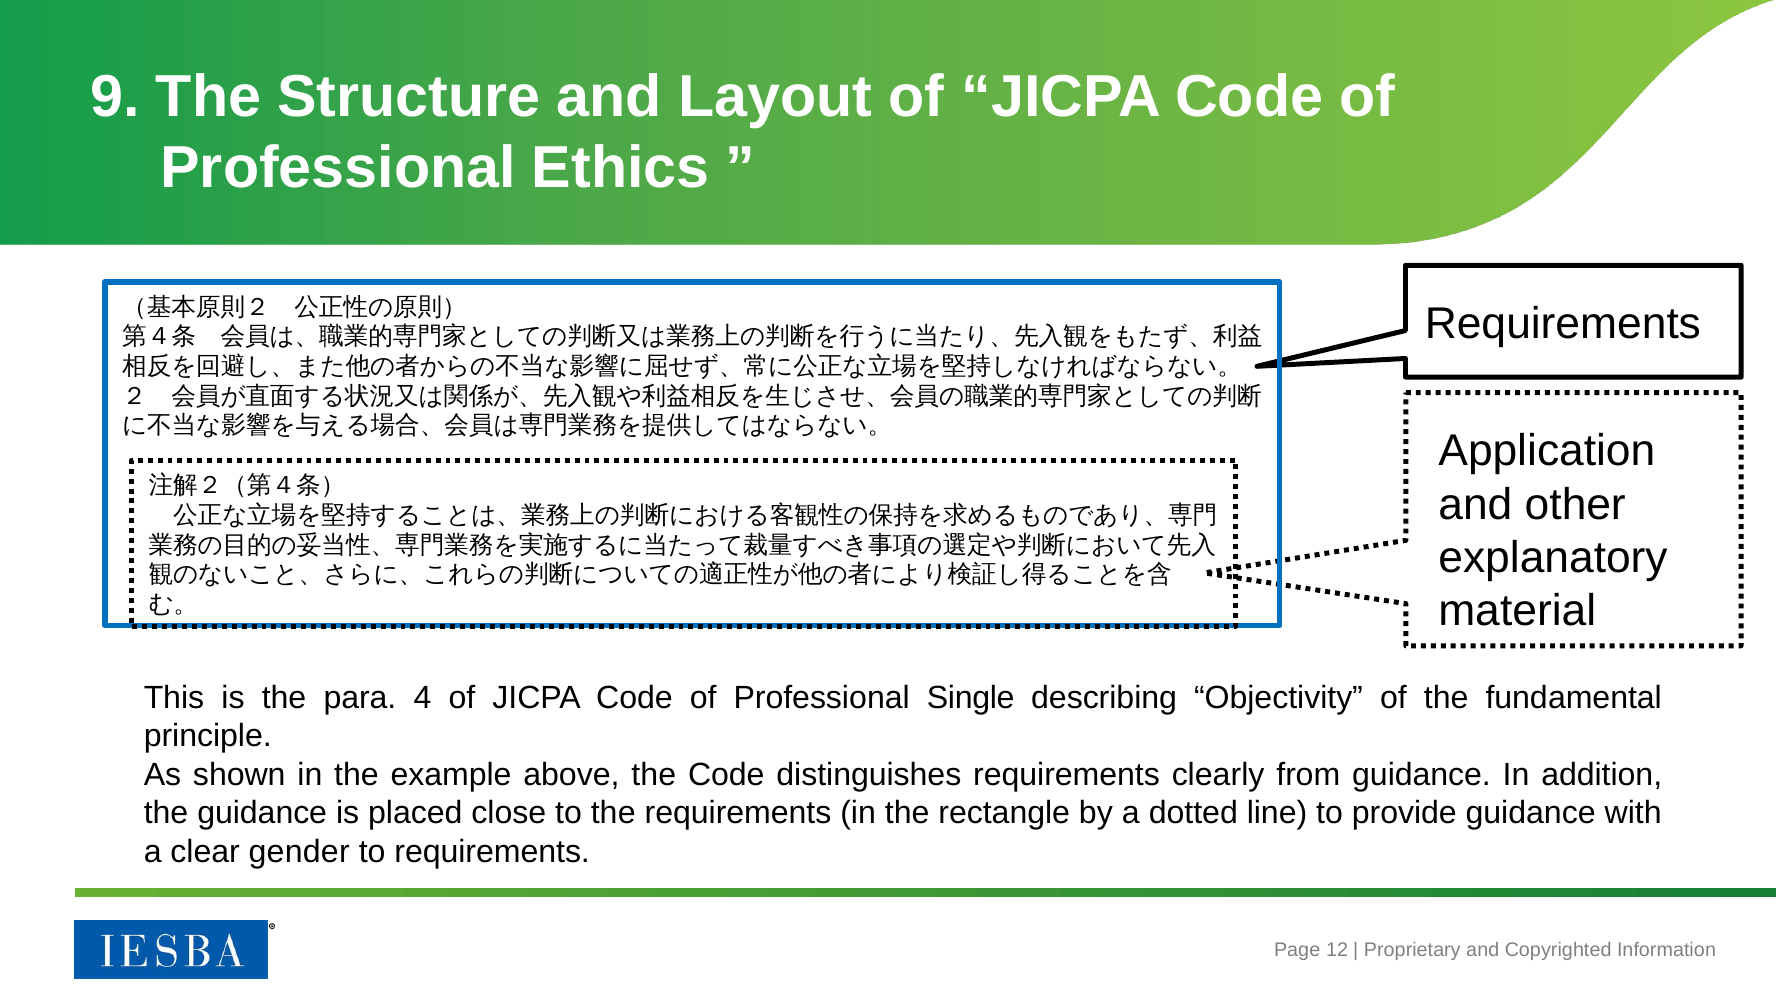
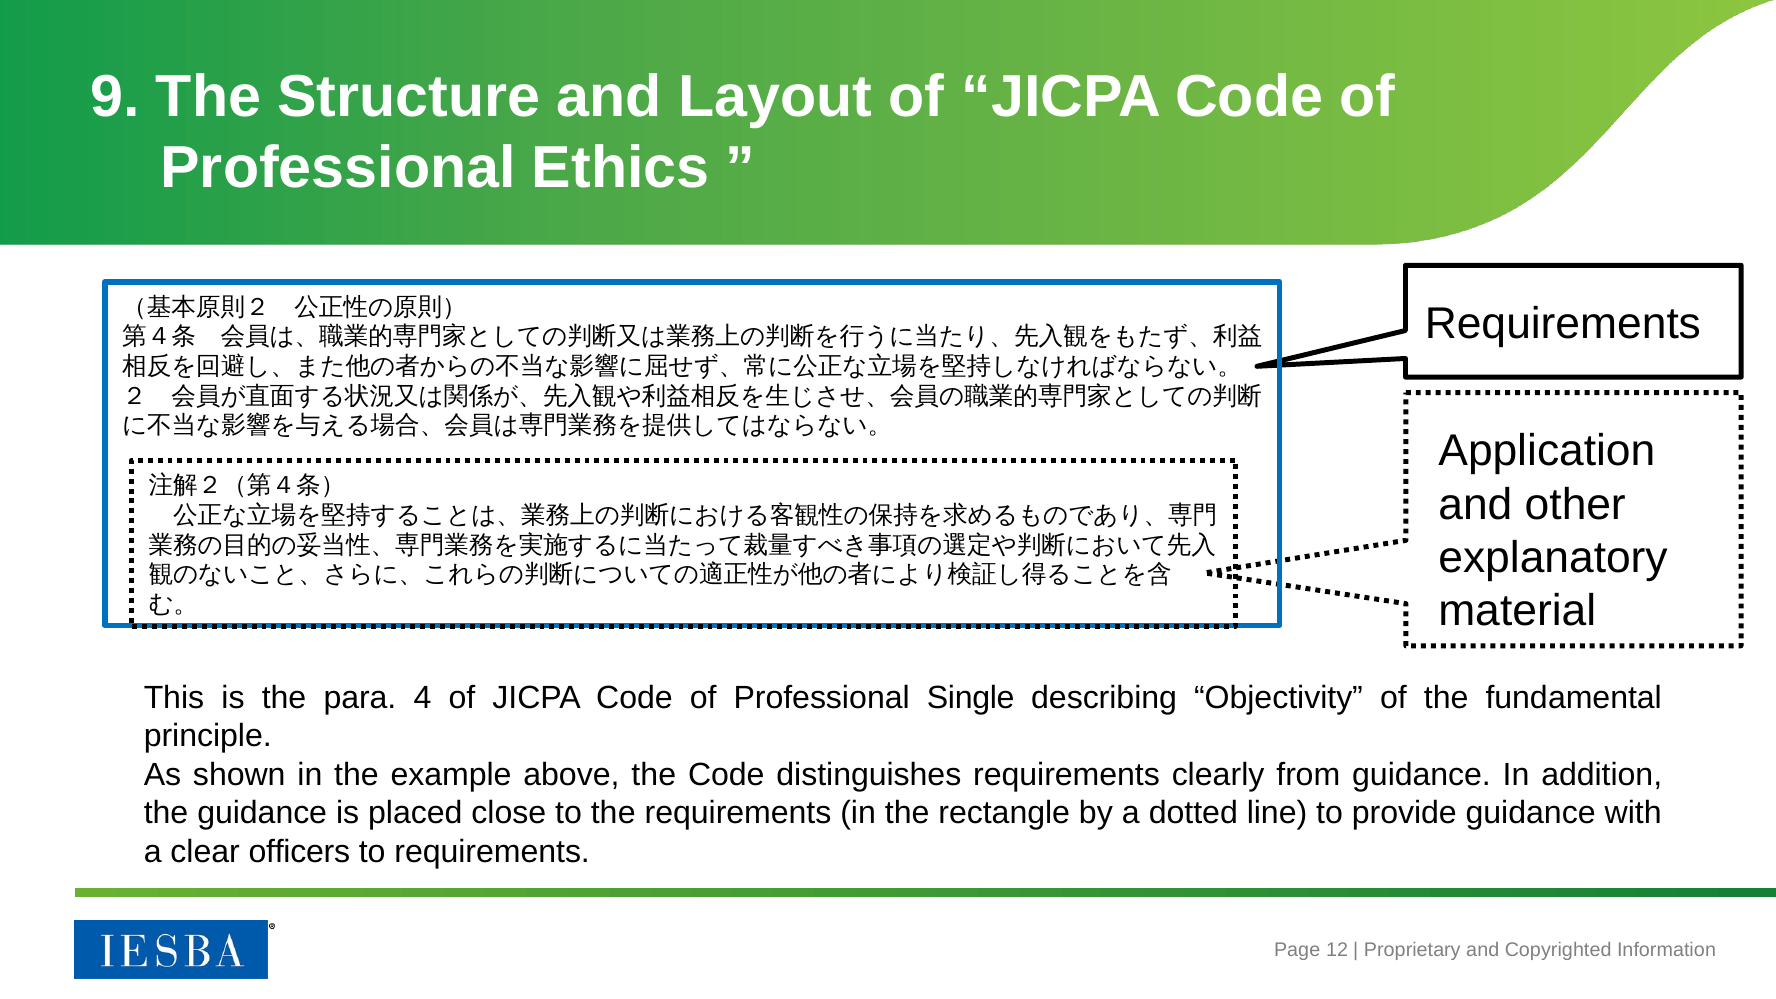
gender: gender -> officers
